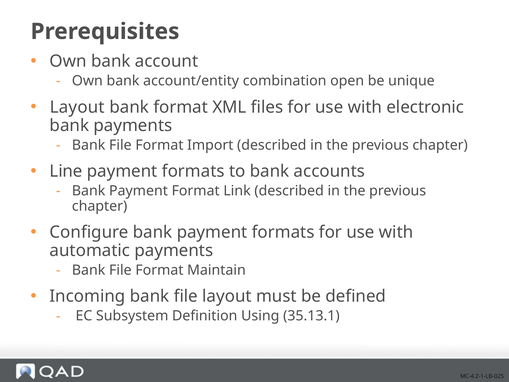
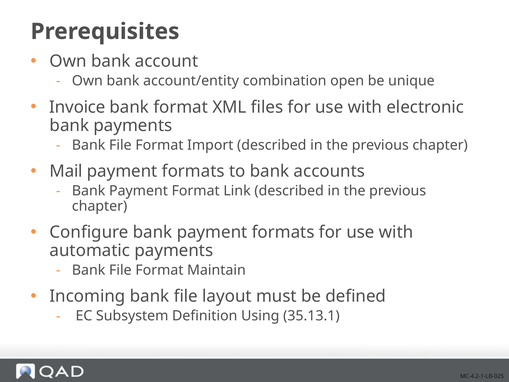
Layout at (77, 107): Layout -> Invoice
Line: Line -> Mail
